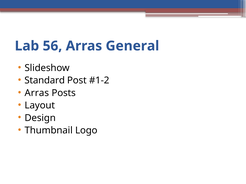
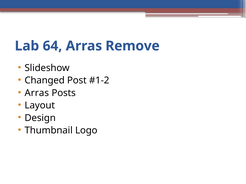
56: 56 -> 64
General: General -> Remove
Standard: Standard -> Changed
